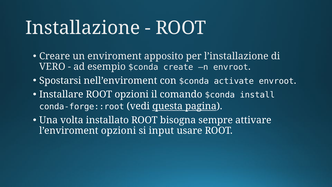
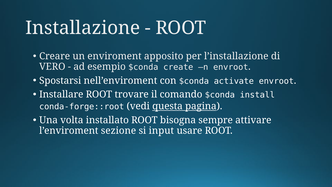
ROOT opzioni: opzioni -> trovare
l’enviroment opzioni: opzioni -> sezione
